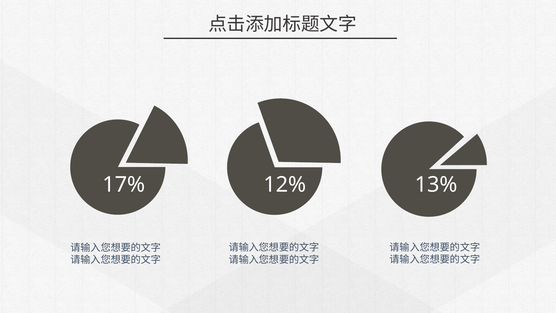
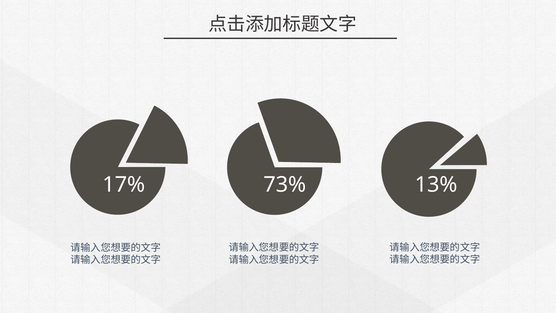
12%: 12% -> 73%
